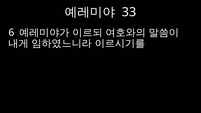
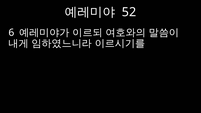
33: 33 -> 52
